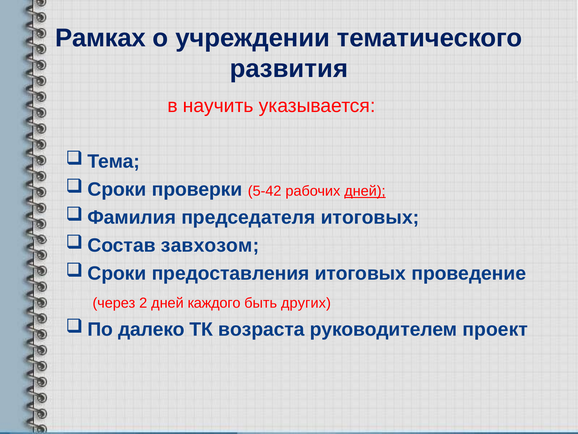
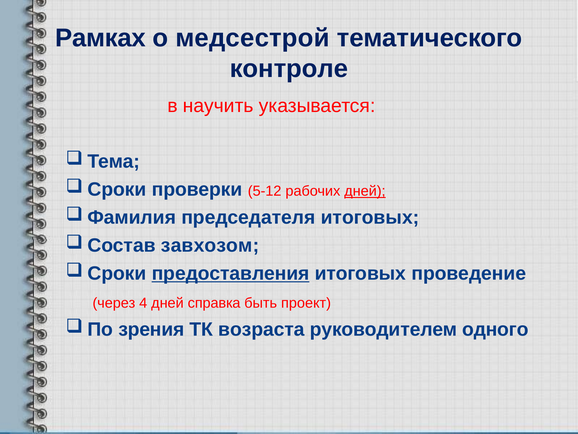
учреждении: учреждении -> медсестрой
развития: развития -> контроле
5-42: 5-42 -> 5-12
предоставления underline: none -> present
2: 2 -> 4
каждого: каждого -> справка
других: других -> проект
далеко: далеко -> зрения
проект: проект -> одного
